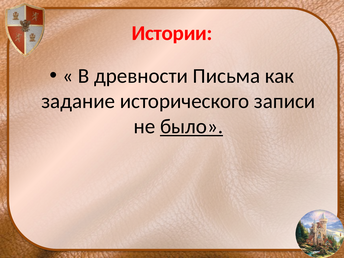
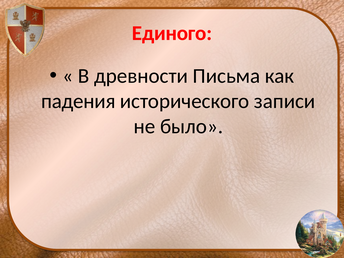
Истории: Истории -> Единого
задание: задание -> падения
было underline: present -> none
